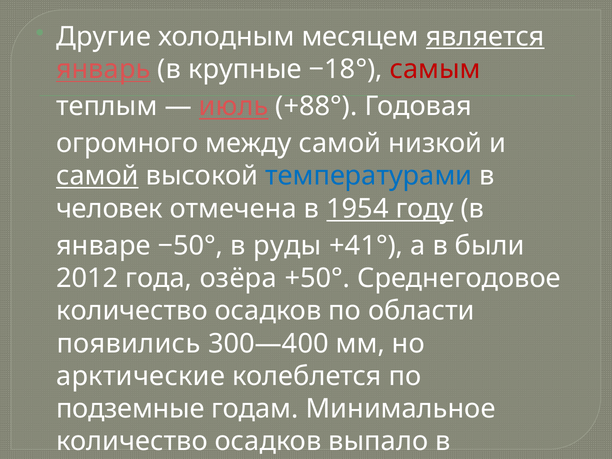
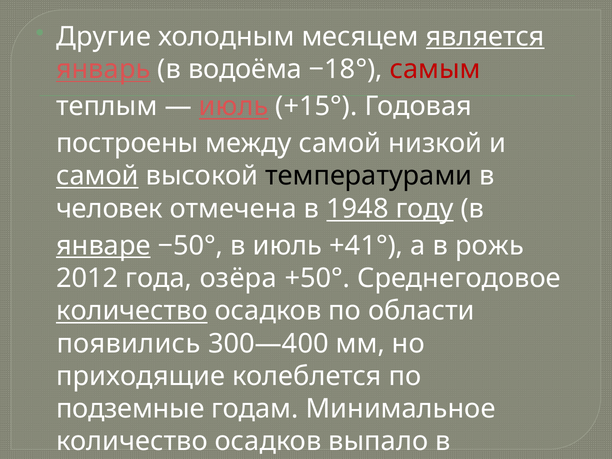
крупные: крупные -> водоёма
+88°: +88° -> +15°
огромного: огромного -> построены
температурами colour: blue -> black
1954: 1954 -> 1948
январе underline: none -> present
в руды: руды -> июль
были: были -> рожь
количество at (132, 311) underline: none -> present
арктические: арктические -> приходящие
